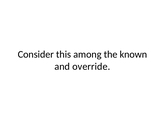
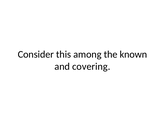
override: override -> covering
